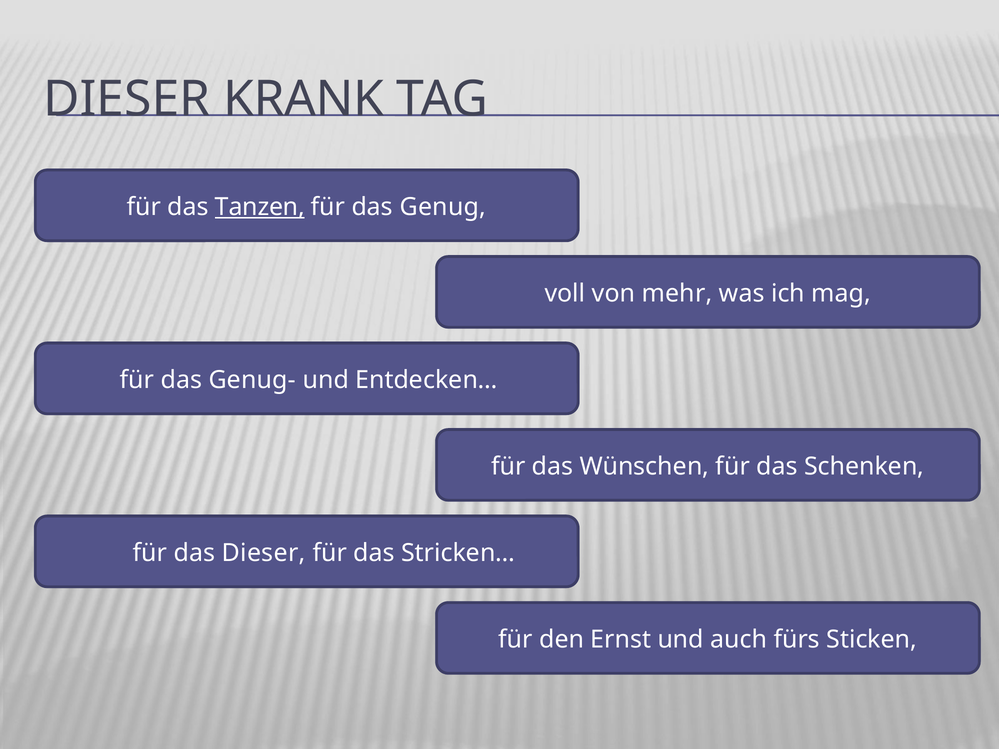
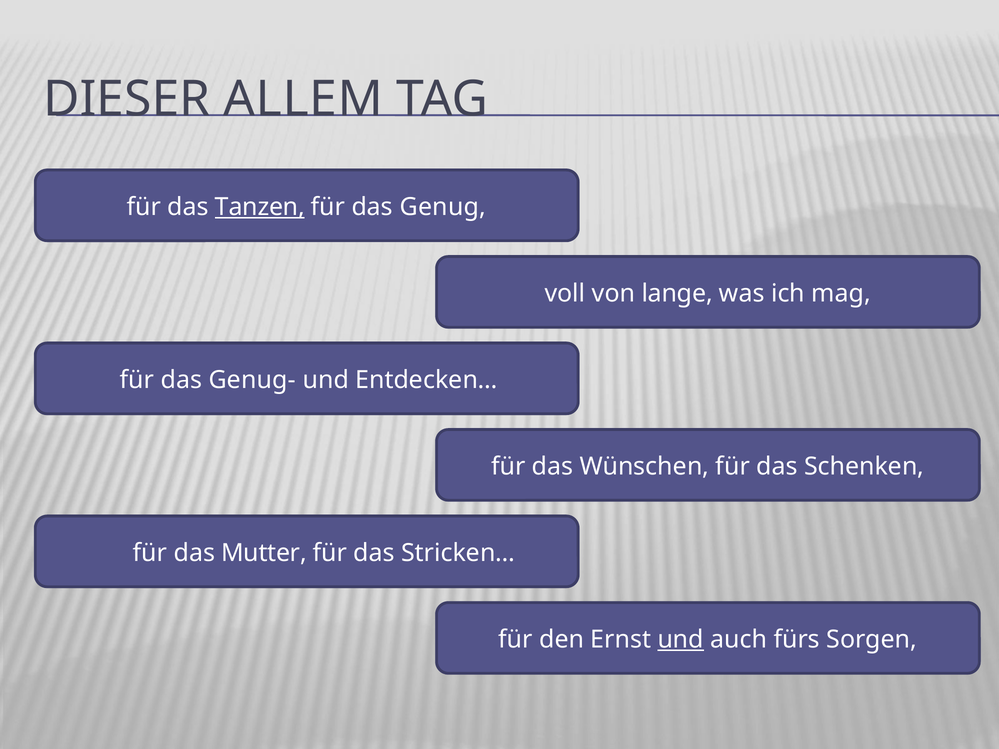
KRANK: KRANK -> ALLEM
mehr: mehr -> lange
das Dieser: Dieser -> Mutter
und at (681, 640) underline: none -> present
Sticken: Sticken -> Sorgen
